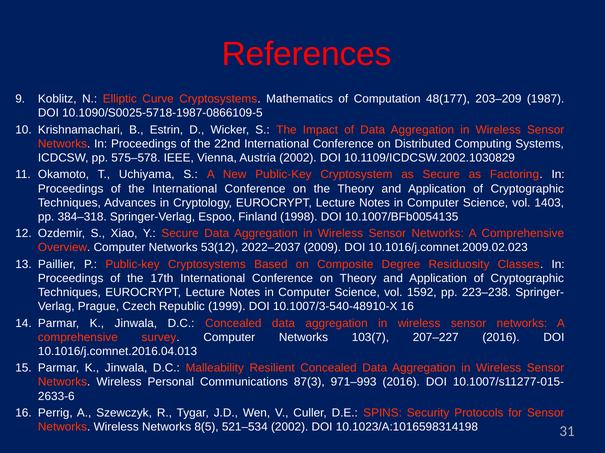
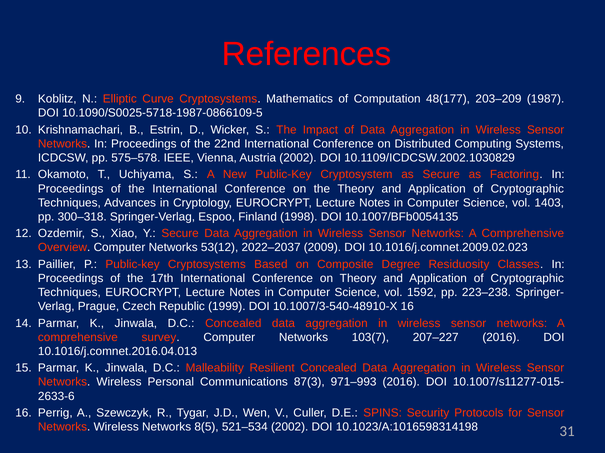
384–318: 384–318 -> 300–318
